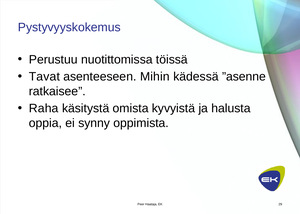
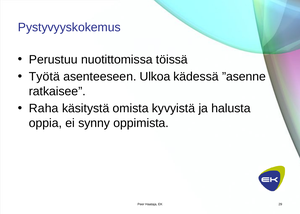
Tavat: Tavat -> Työtä
Mihin: Mihin -> Ulkoa
